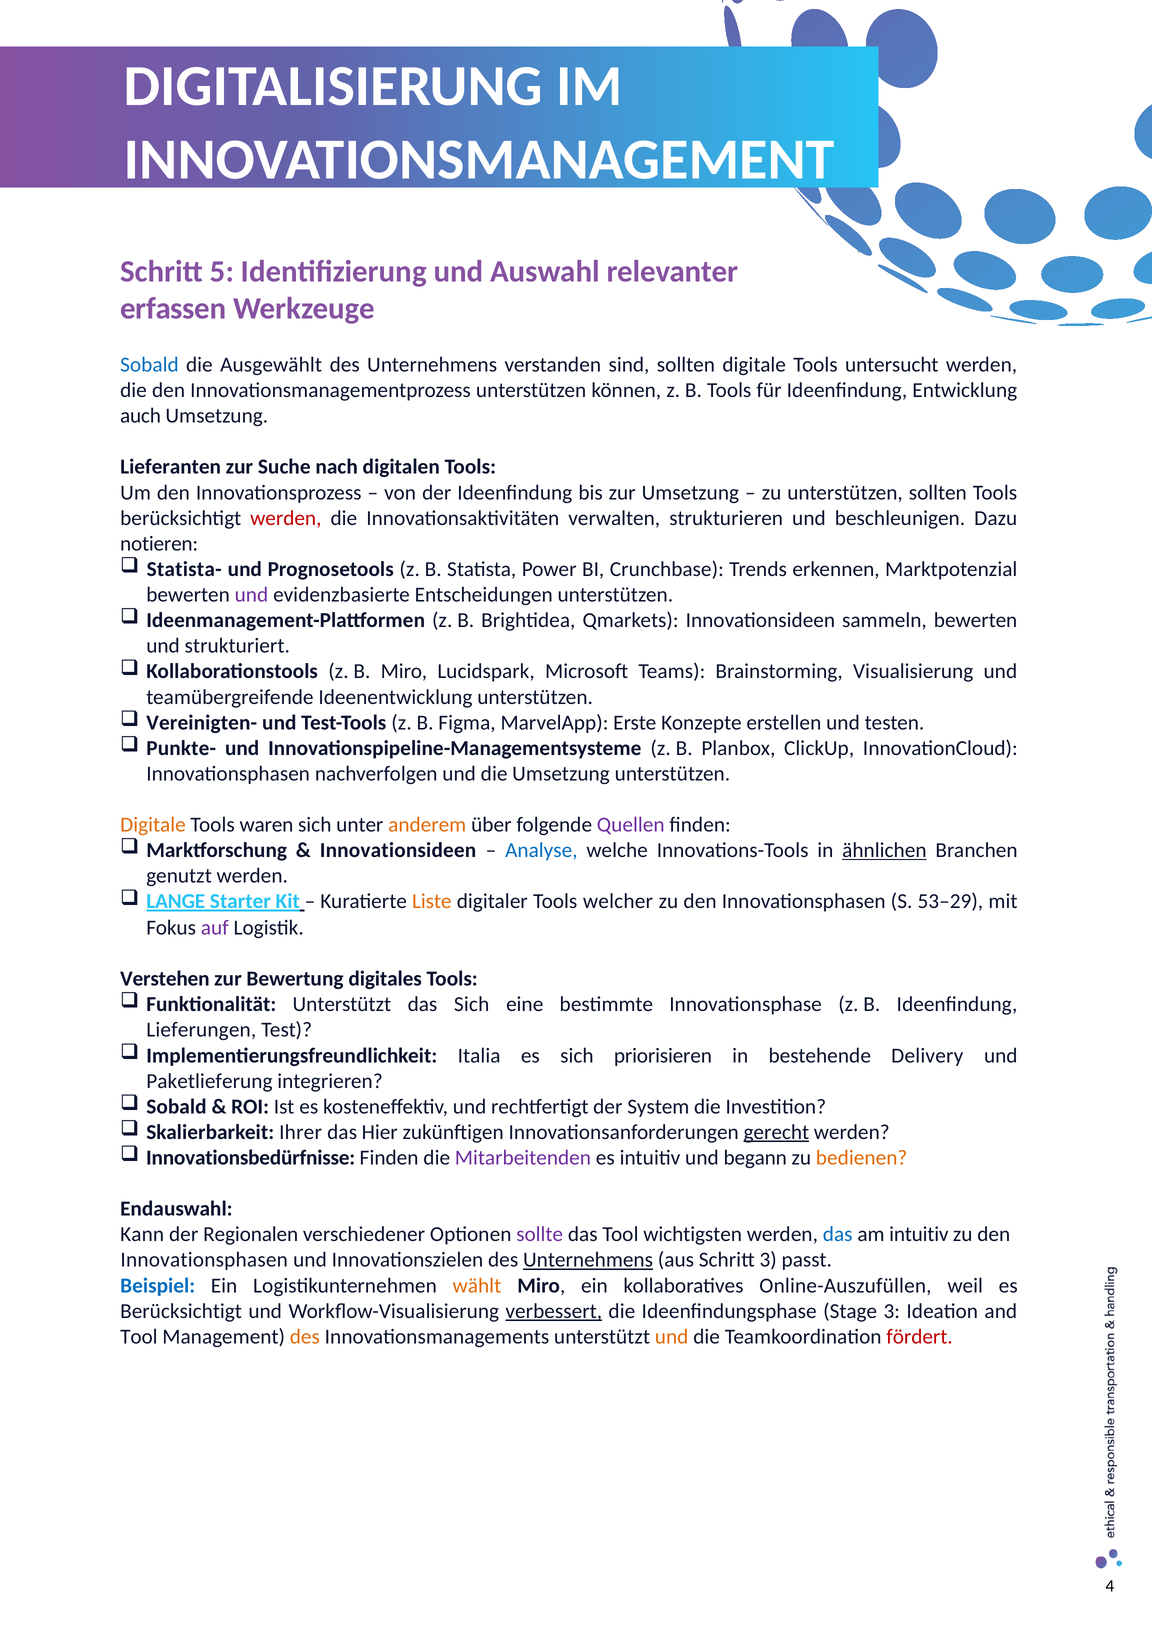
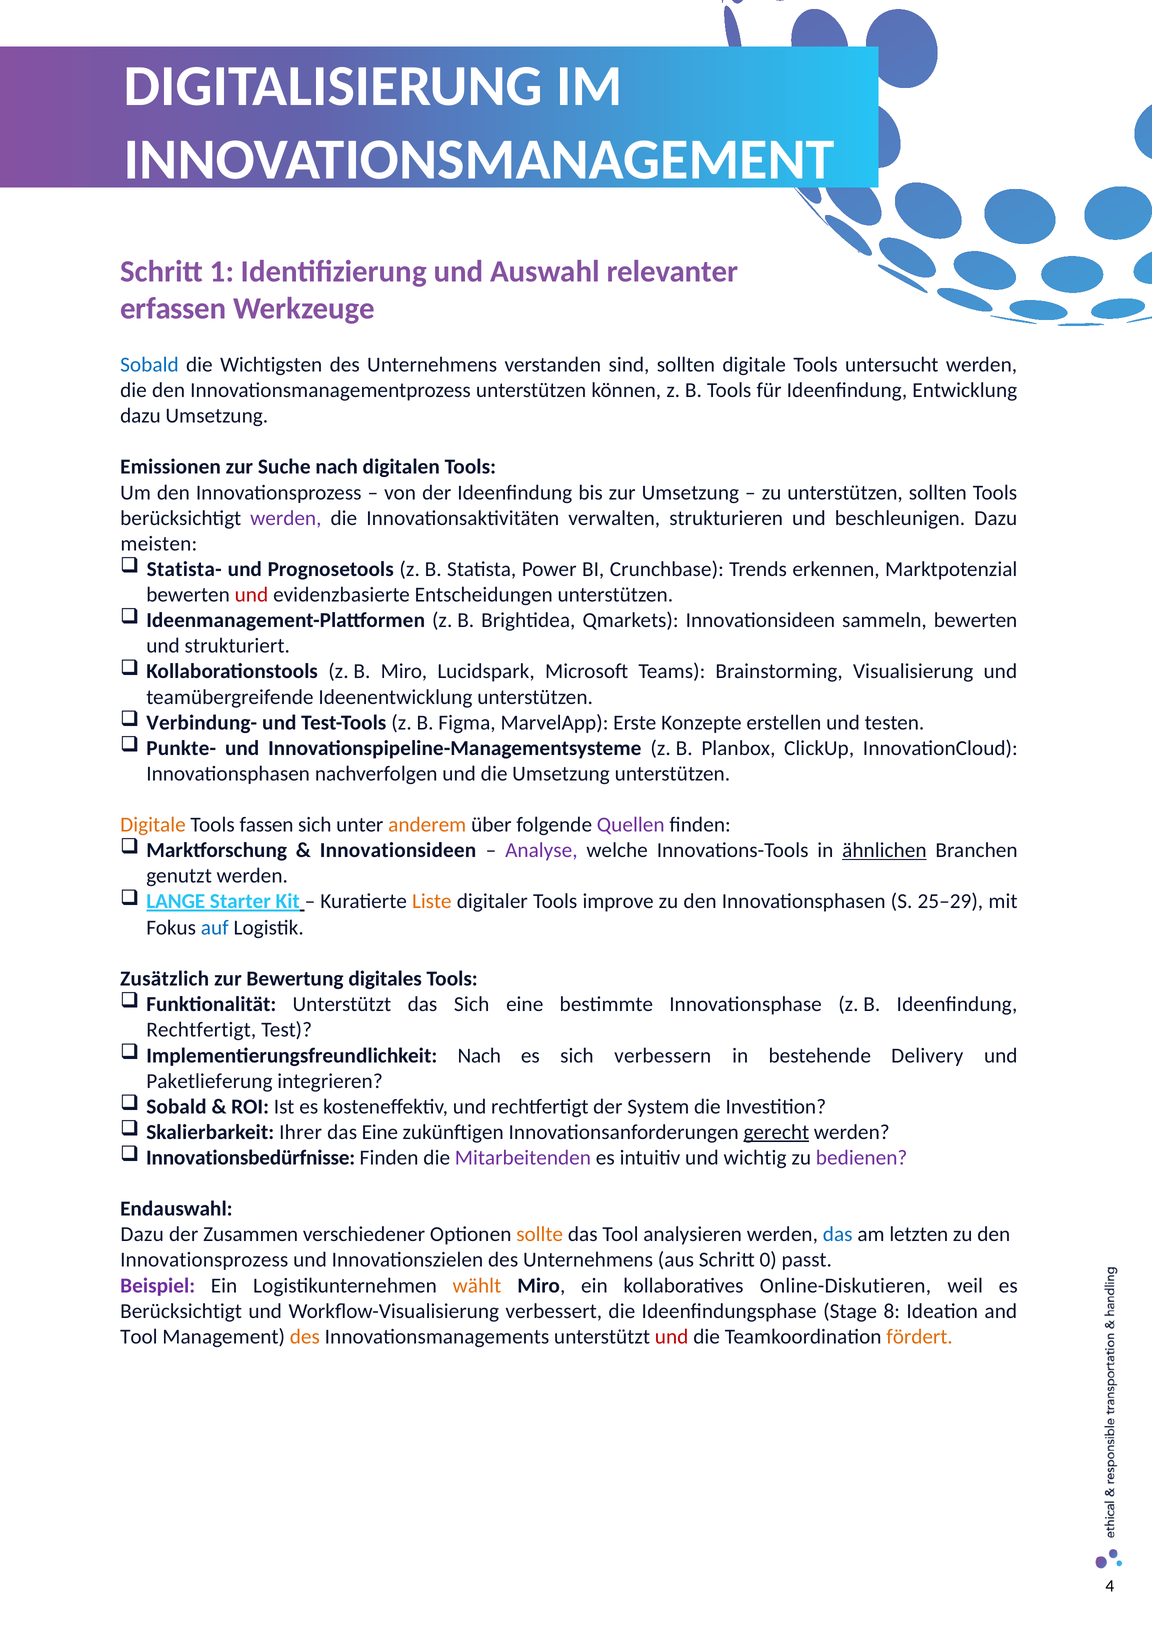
5: 5 -> 1
Ausgewählt: Ausgewählt -> Wichtigsten
auch at (140, 416): auch -> dazu
Lieferanten: Lieferanten -> Emissionen
werden at (286, 518) colour: red -> purple
notieren: notieren -> meisten
und at (251, 595) colour: purple -> red
Vereinigten-: Vereinigten- -> Verbindung-
waren: waren -> fassen
Analyse colour: blue -> purple
welcher: welcher -> improve
53–29: 53–29 -> 25–29
auf colour: purple -> blue
Verstehen: Verstehen -> Zusätzlich
Lieferungen at (201, 1030): Lieferungen -> Rechtfertigt
Implementierungsfreundlichkeit Italia: Italia -> Nach
priorisieren: priorisieren -> verbessern
das Hier: Hier -> Eine
begann: begann -> wichtig
bedienen colour: orange -> purple
Kann at (142, 1235): Kann -> Dazu
Regionalen: Regionalen -> Zusammen
sollte colour: purple -> orange
wichtigsten: wichtigsten -> analysieren
am intuitiv: intuitiv -> letzten
Innovationsphasen at (204, 1260): Innovationsphasen -> Innovationsprozess
Unternehmens at (588, 1260) underline: present -> none
Schritt 3: 3 -> 0
Beispiel colour: blue -> purple
Online-Auszufüllen: Online-Auszufüllen -> Online-Diskutieren
verbessert underline: present -> none
Stage 3: 3 -> 8
und at (672, 1337) colour: orange -> red
fördert colour: red -> orange
